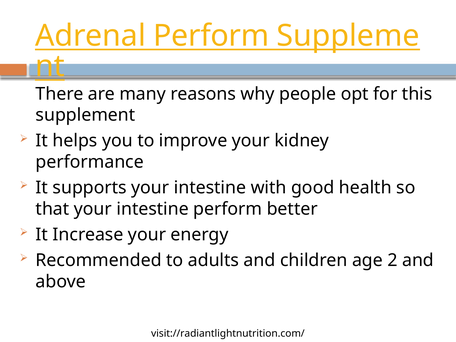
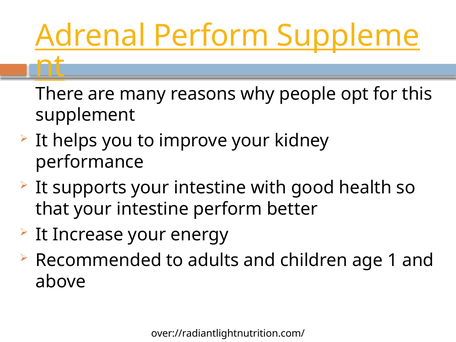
2: 2 -> 1
visit://radiantlightnutrition.com/: visit://radiantlightnutrition.com/ -> over://radiantlightnutrition.com/
